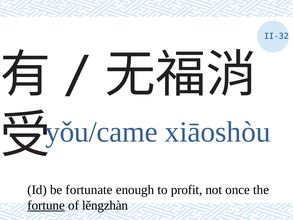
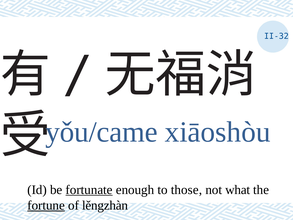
fortunate underline: none -> present
profit: profit -> those
once: once -> what
